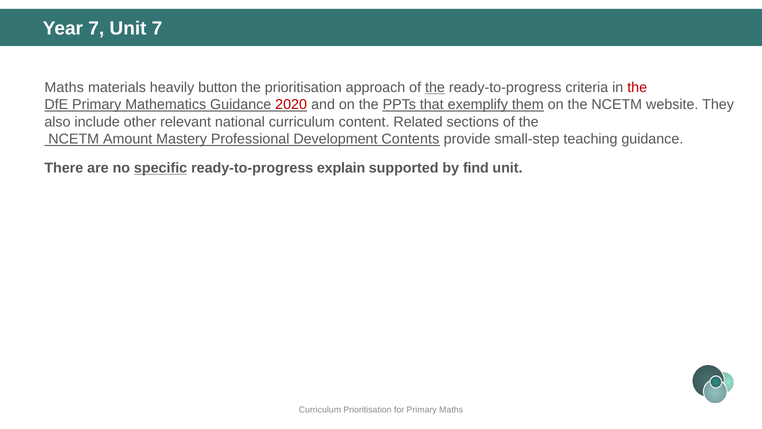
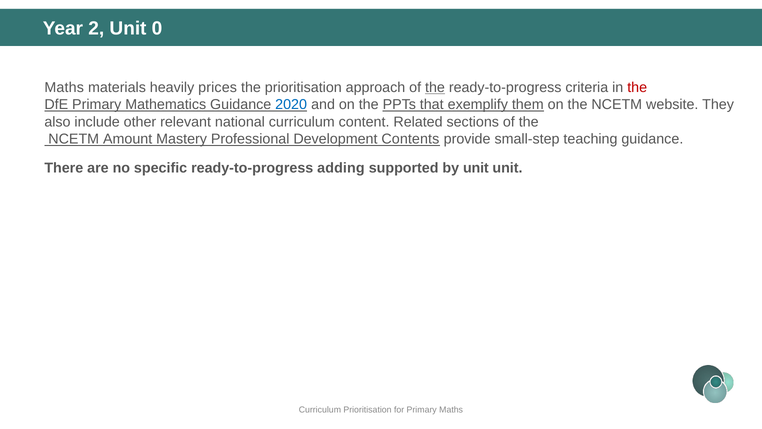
Year 7: 7 -> 2
Unit 7: 7 -> 0
button: button -> prices
2020 colour: red -> blue
specific underline: present -> none
explain: explain -> adding
by find: find -> unit
